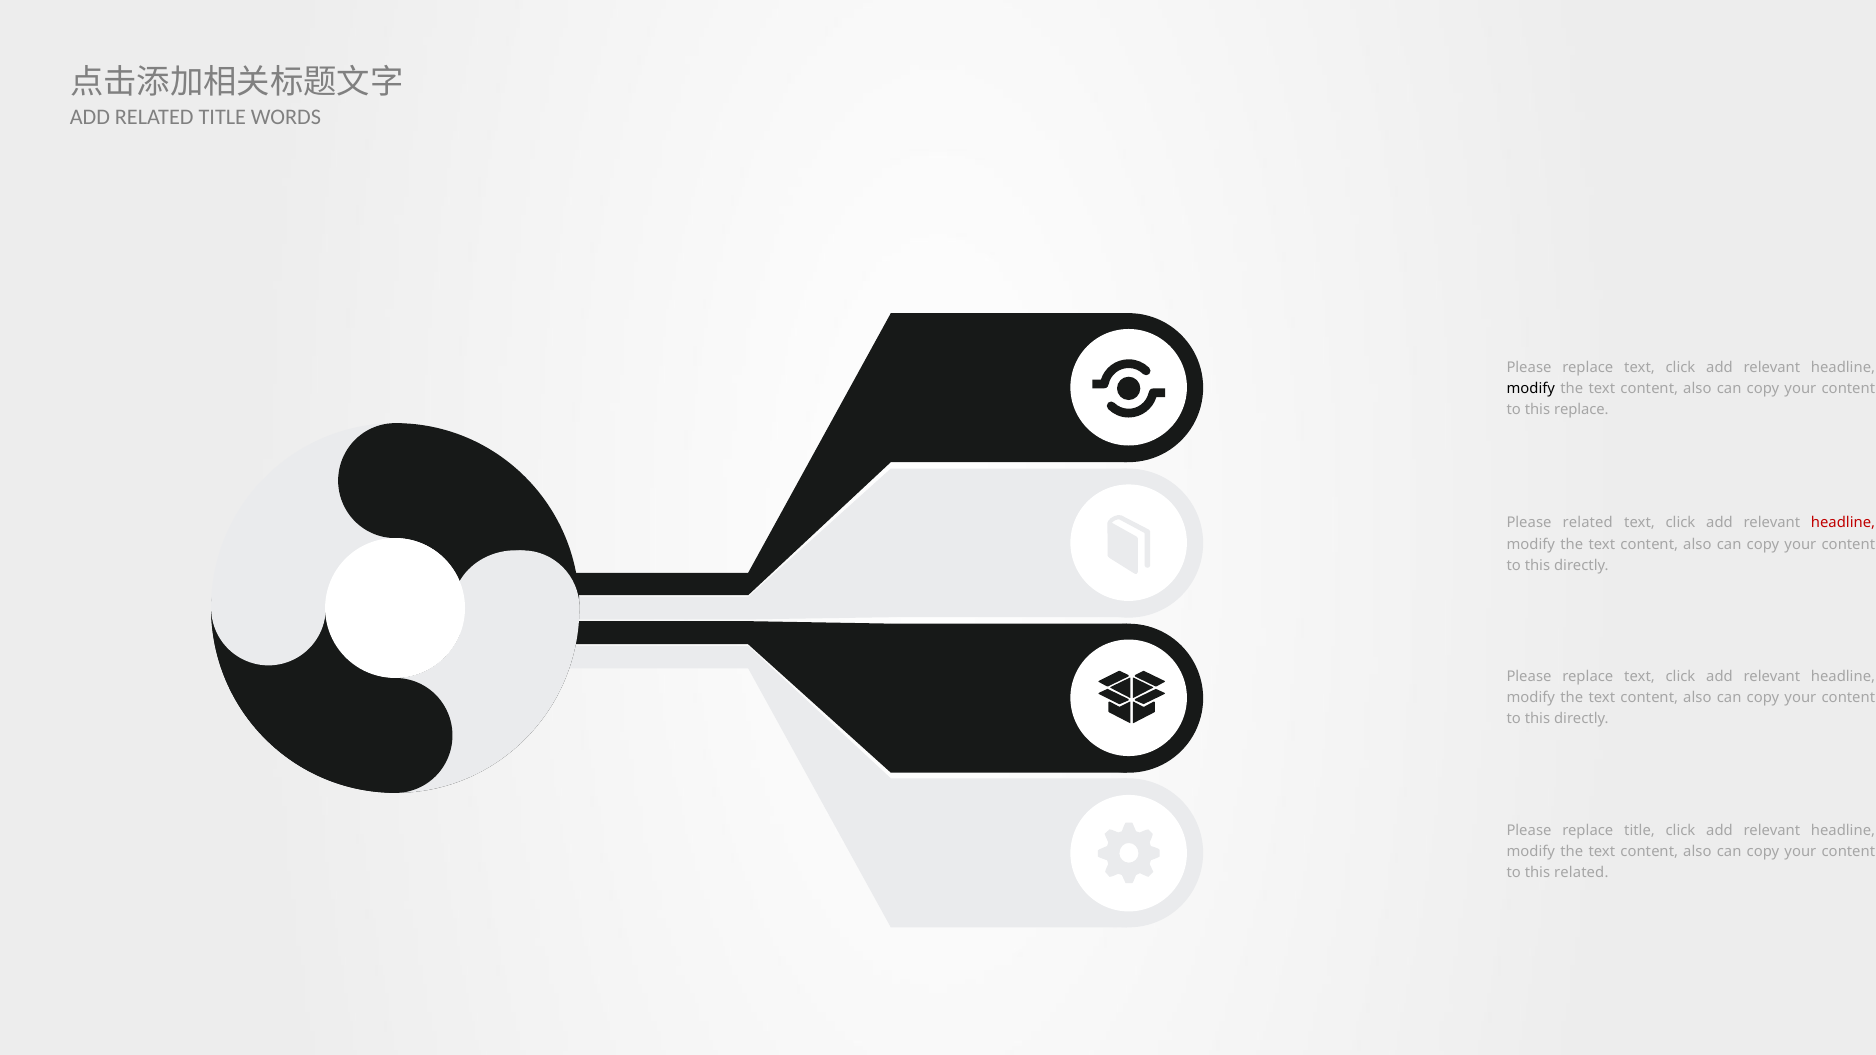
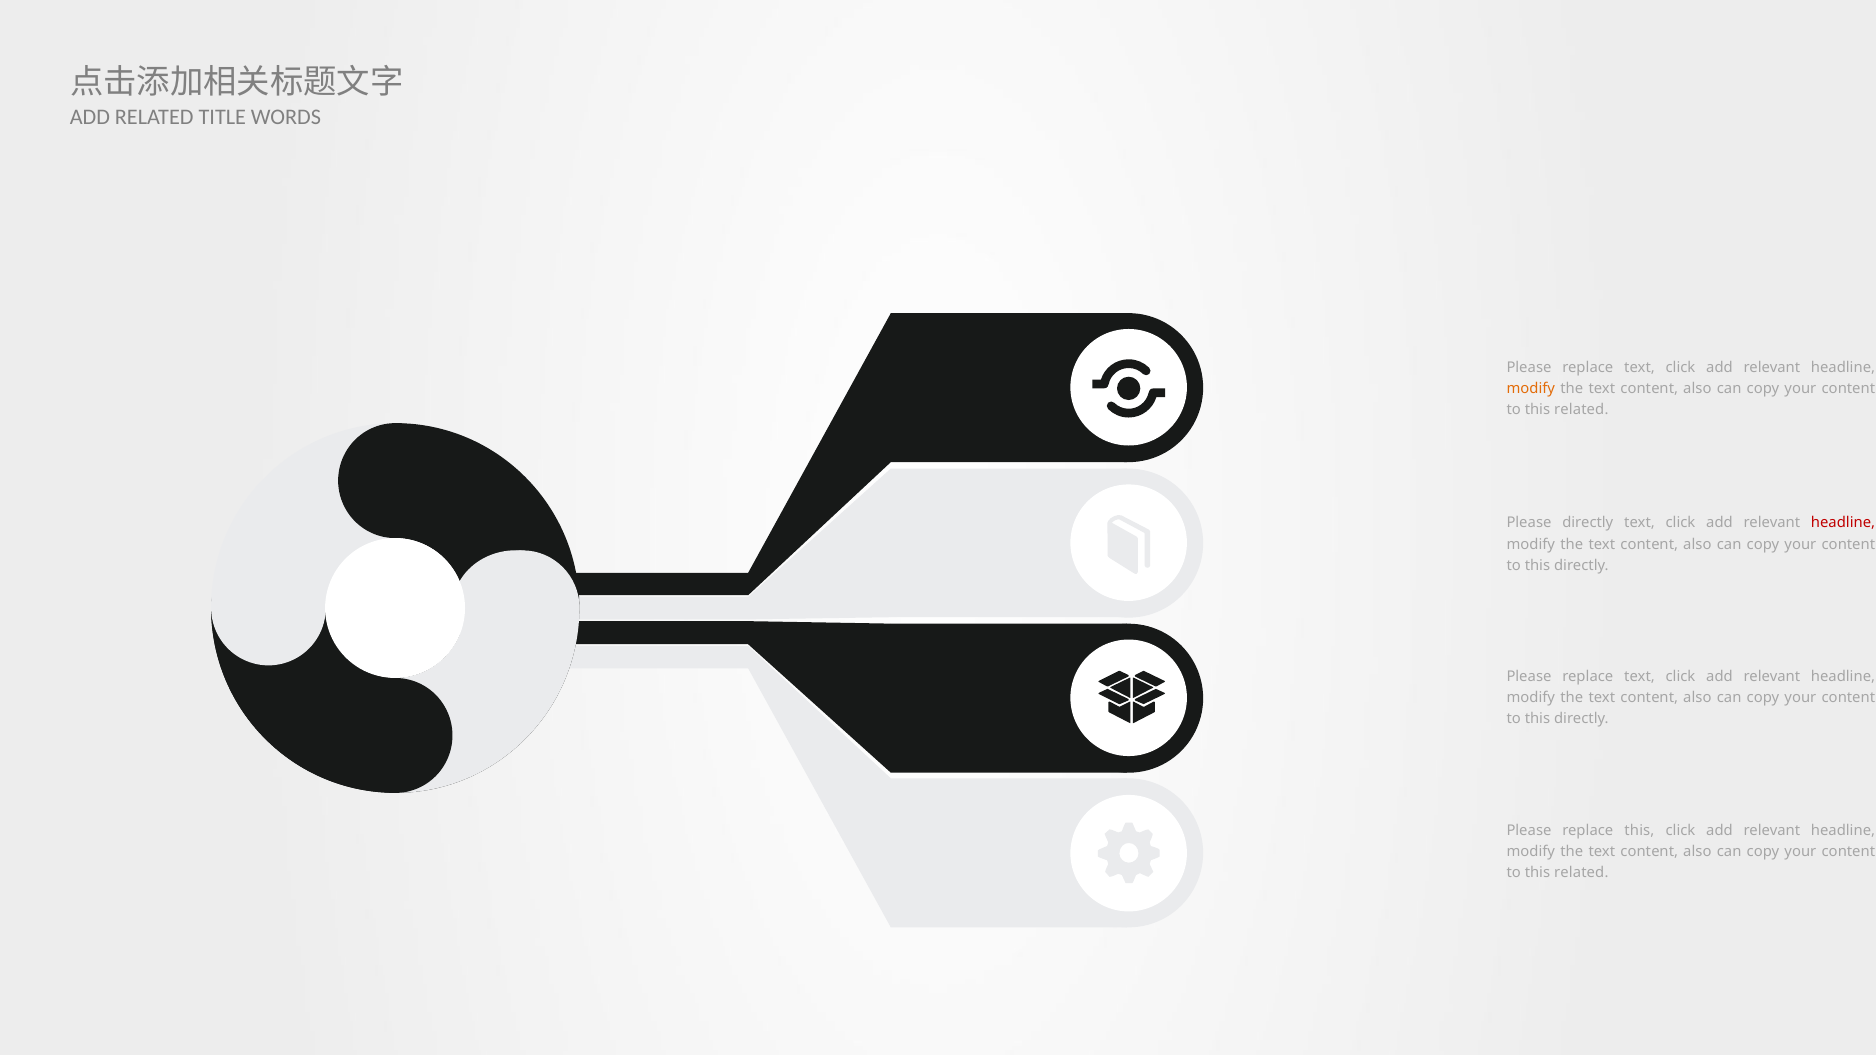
modify at (1531, 389) colour: black -> orange
replace at (1581, 410): replace -> related
Please related: related -> directly
replace title: title -> this
